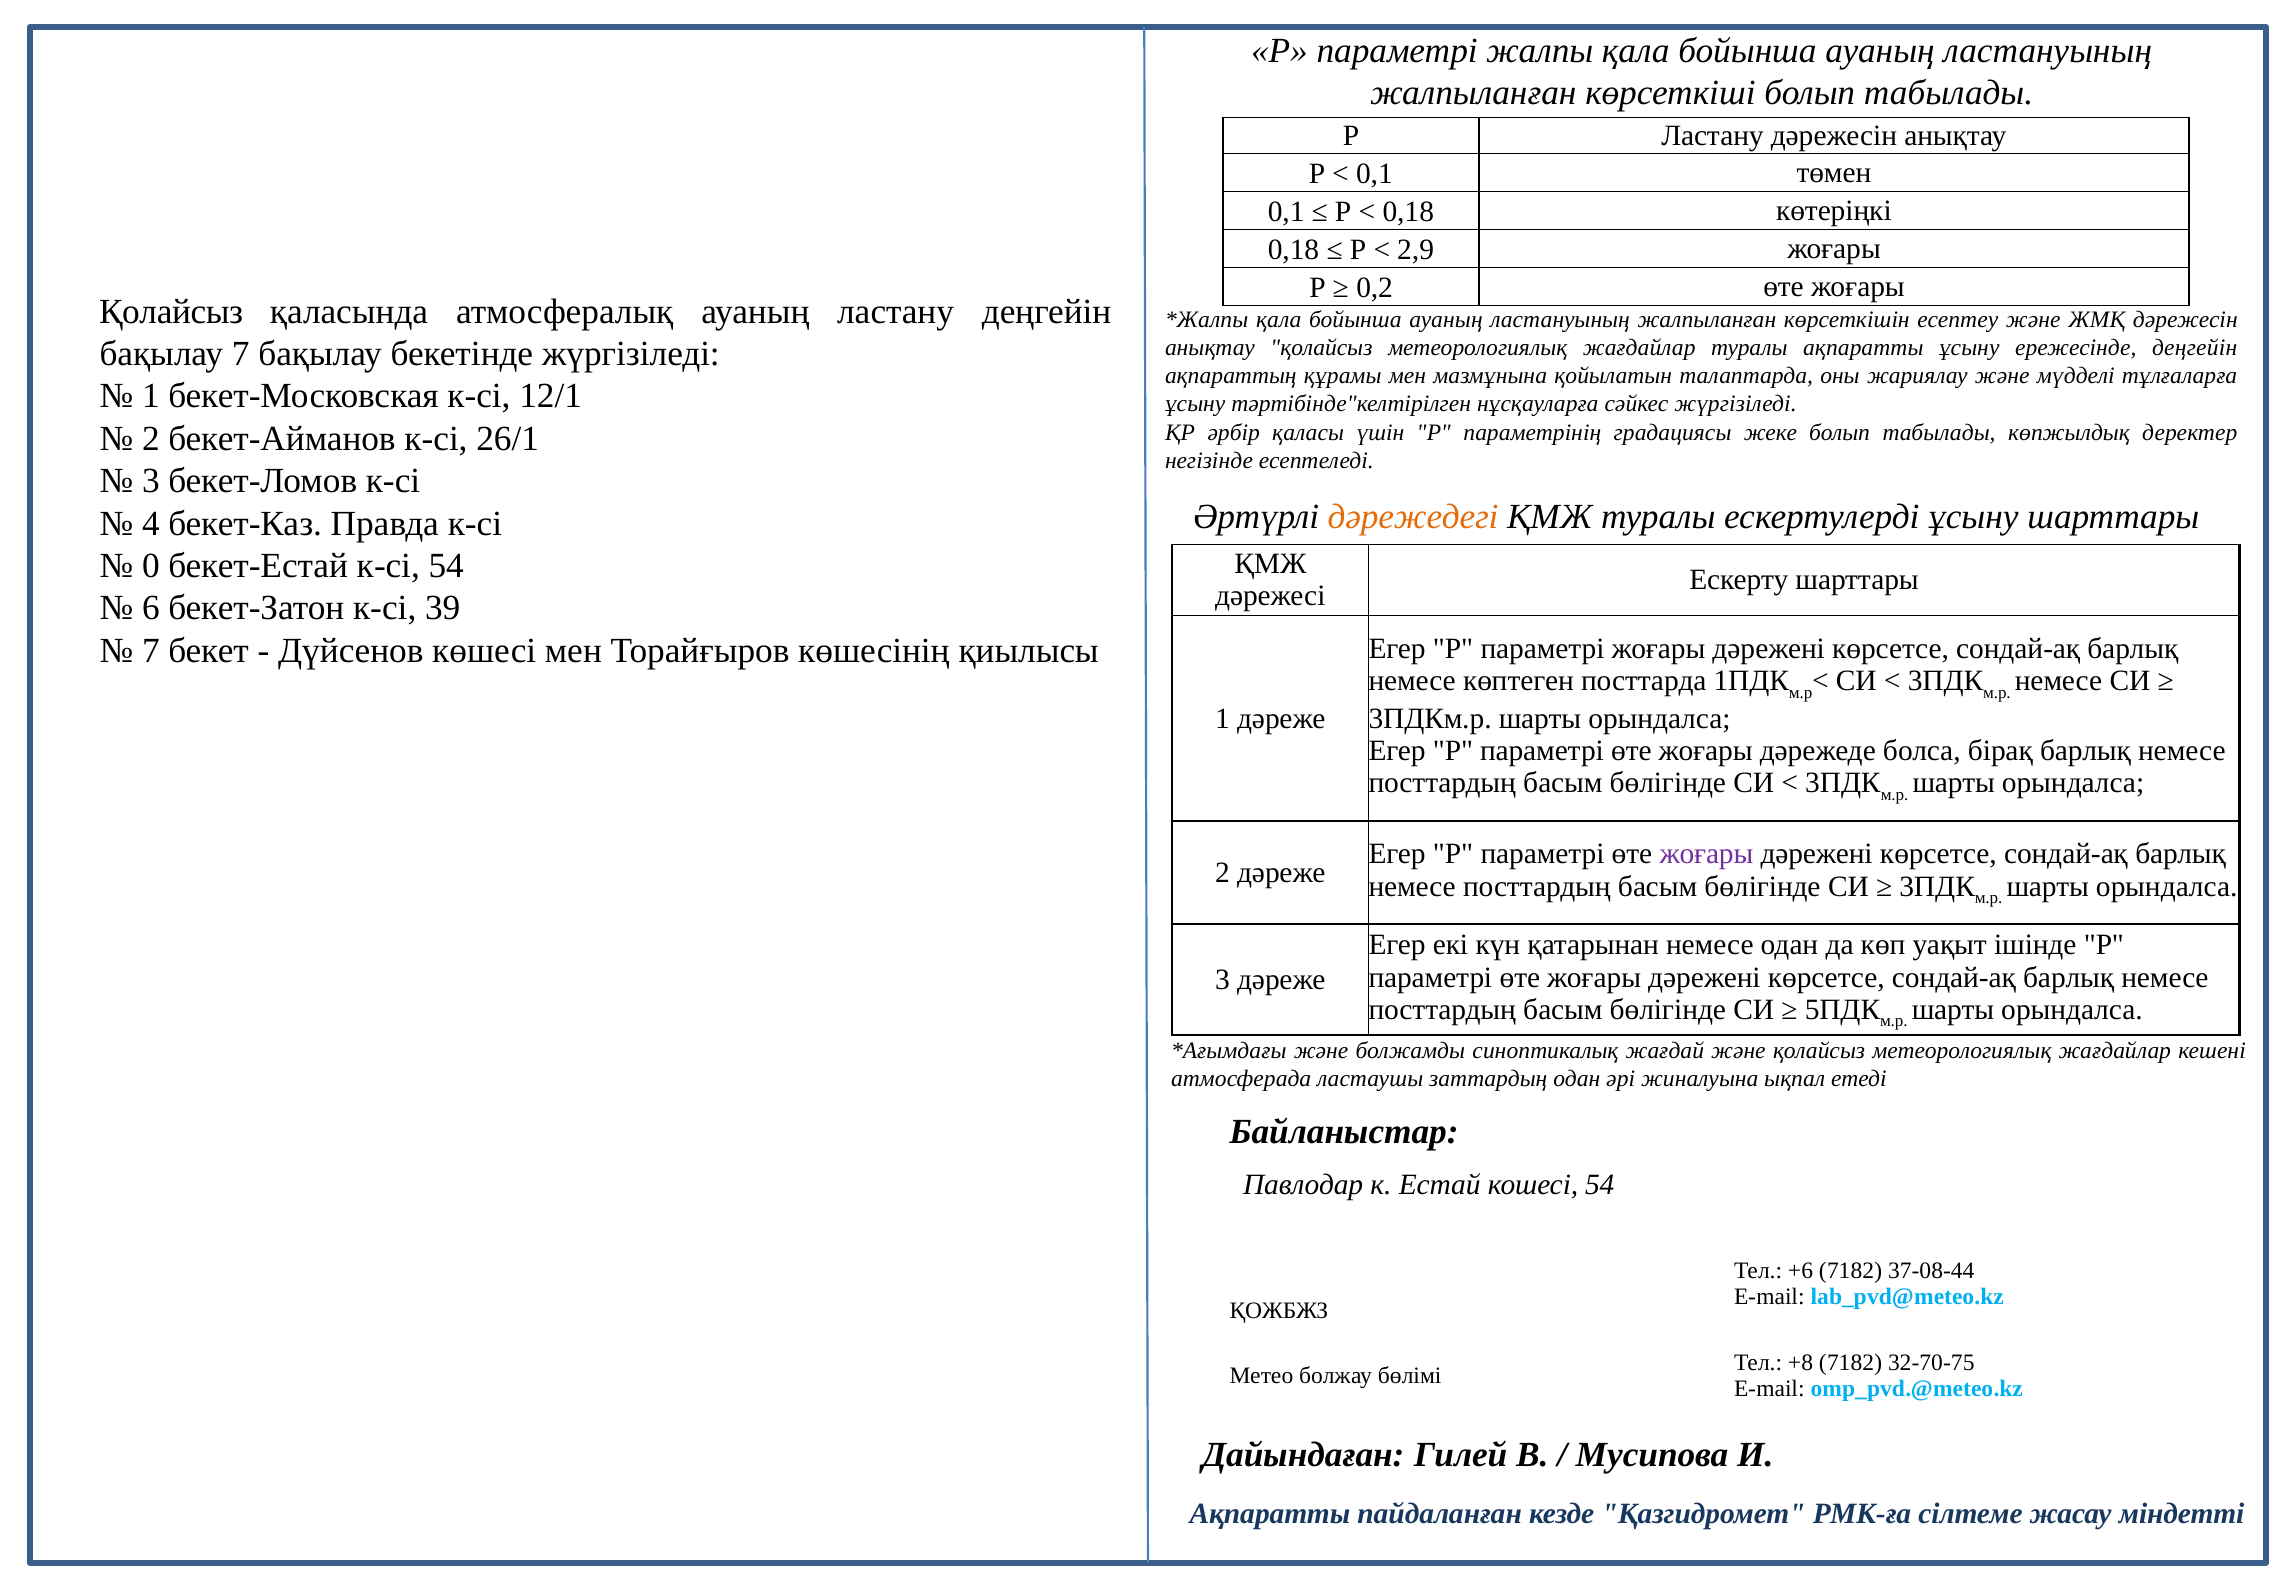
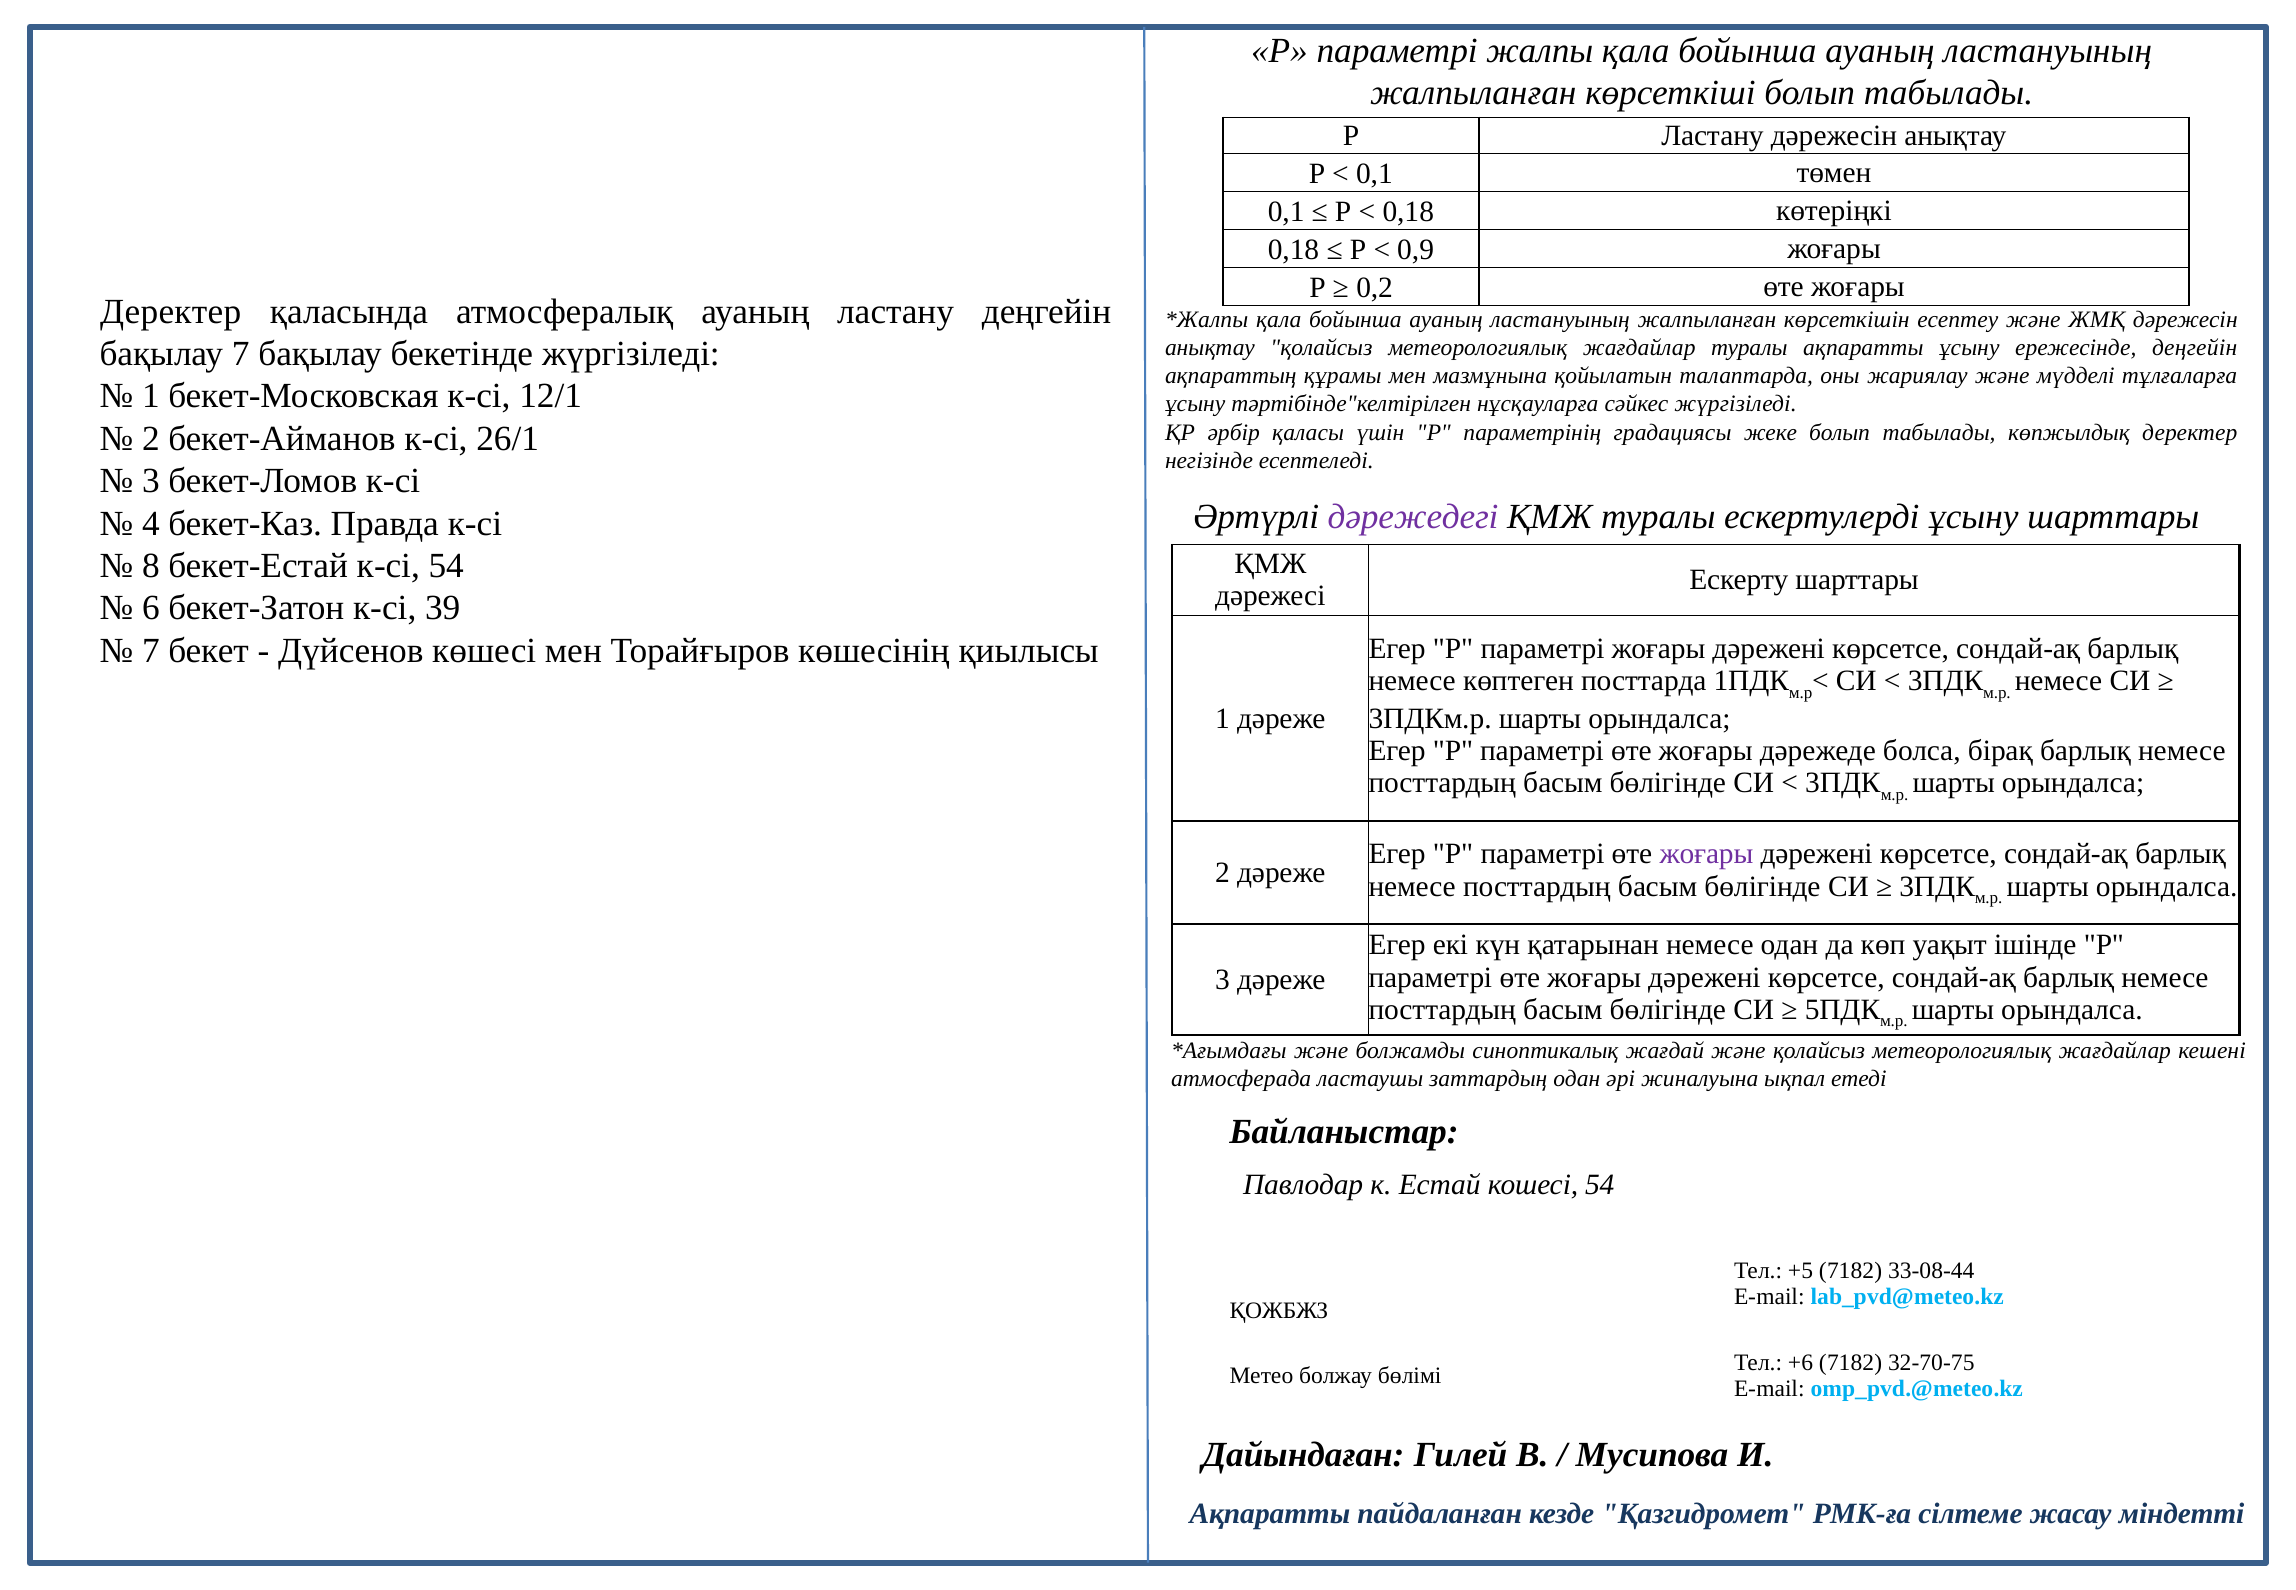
2,9: 2,9 -> 0,9
Қолайсыз at (171, 311): Қолайсыз -> Деректер
дәрежедегі colour: orange -> purple
0: 0 -> 8
+6: +6 -> +5
37-08-44: 37-08-44 -> 33-08-44
+8: +8 -> +6
